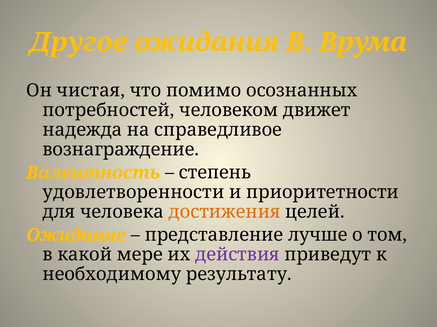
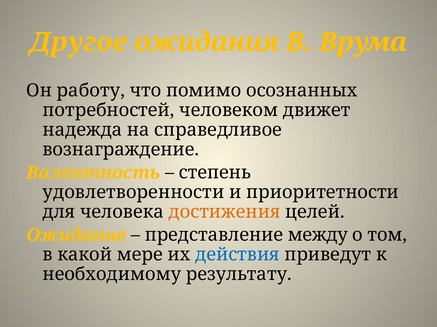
чистая: чистая -> работу
лучше: лучше -> между
действия colour: purple -> blue
